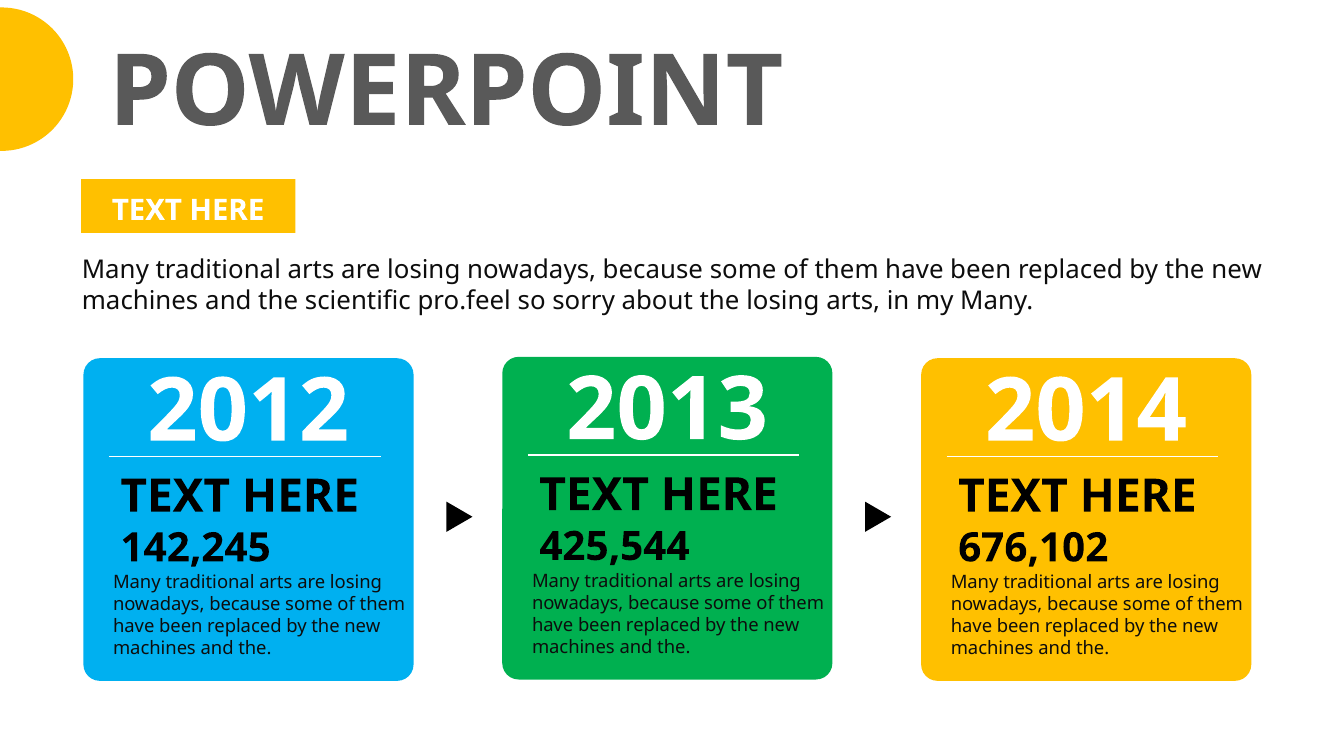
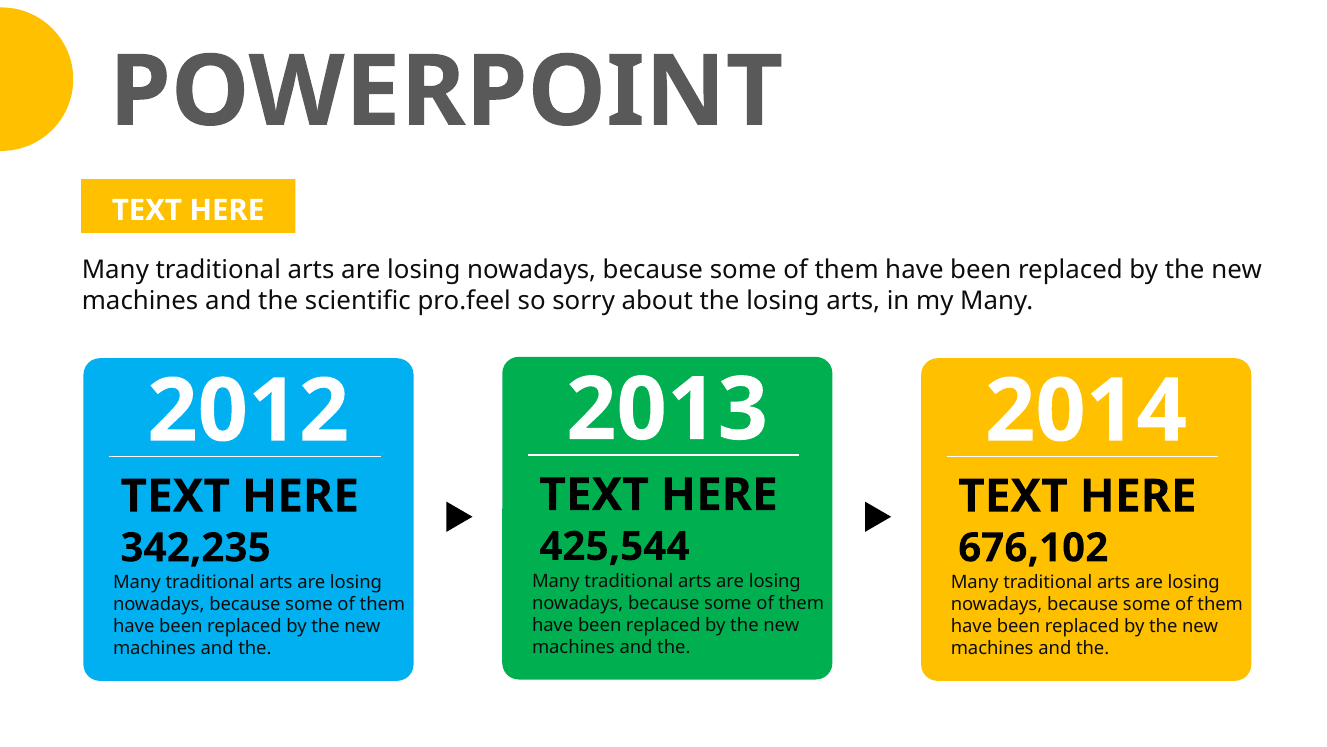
142,245: 142,245 -> 342,235
